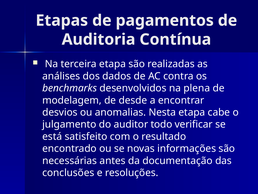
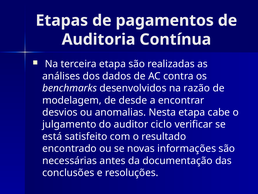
plena: plena -> razão
todo: todo -> ciclo
